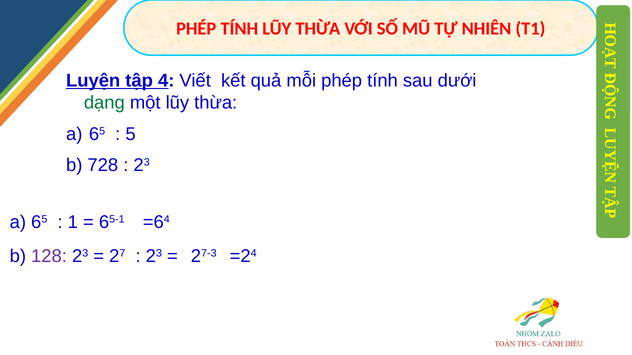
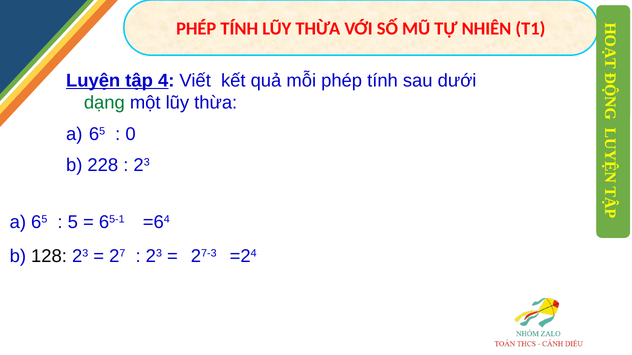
5: 5 -> 0
728: 728 -> 228
1: 1 -> 5
128 colour: purple -> black
